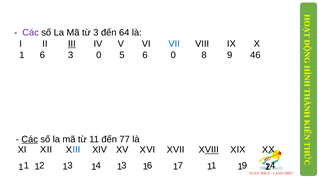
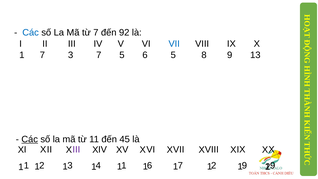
Các at (31, 33) colour: purple -> blue
từ 3: 3 -> 7
64: 64 -> 92
III at (72, 44) underline: present -> none
1 6: 6 -> 7
3 0: 0 -> 7
6 0: 0 -> 5
46: 46 -> 13
77: 77 -> 45
III at (76, 150) colour: blue -> purple
VIII at (212, 150) underline: present -> none
4 3: 3 -> 1
7 1: 1 -> 2
9 4: 4 -> 9
